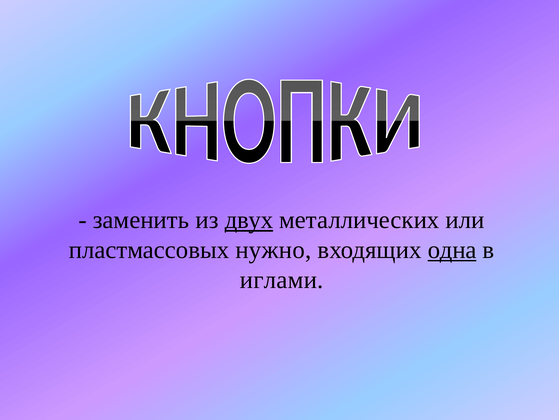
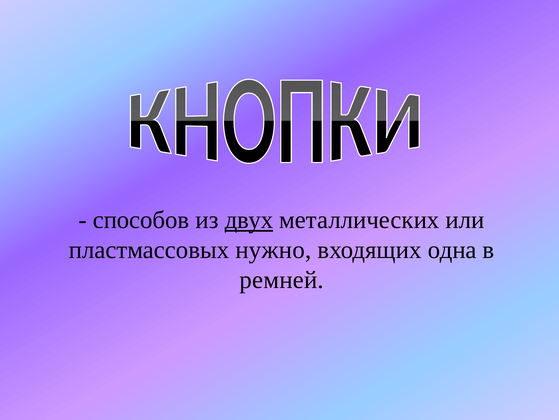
заменить: заменить -> способов
одна underline: present -> none
иглами: иглами -> ремней
